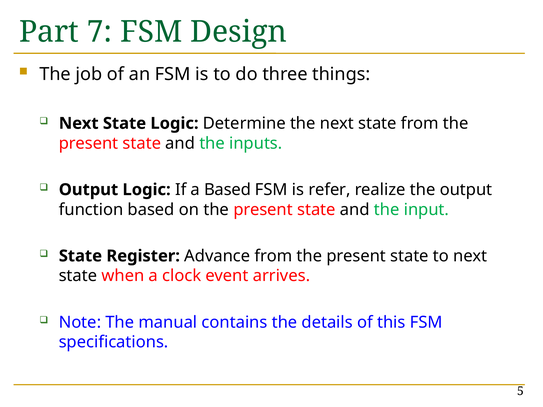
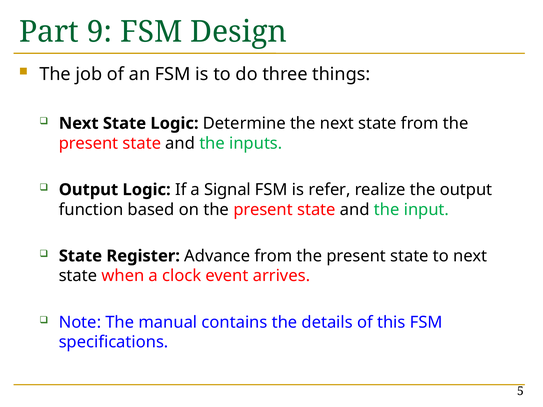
7: 7 -> 9
a Based: Based -> Signal
